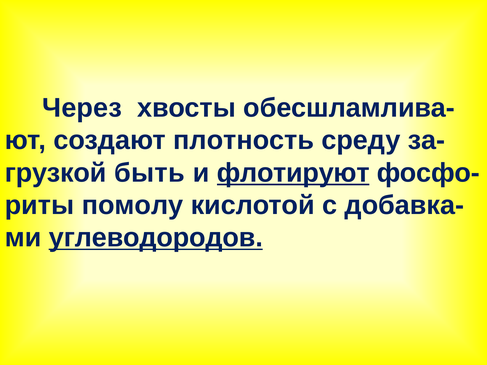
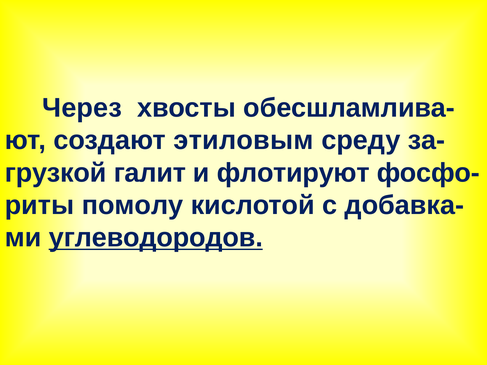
плотность: плотность -> этиловым
быть: быть -> галит
флотируют underline: present -> none
